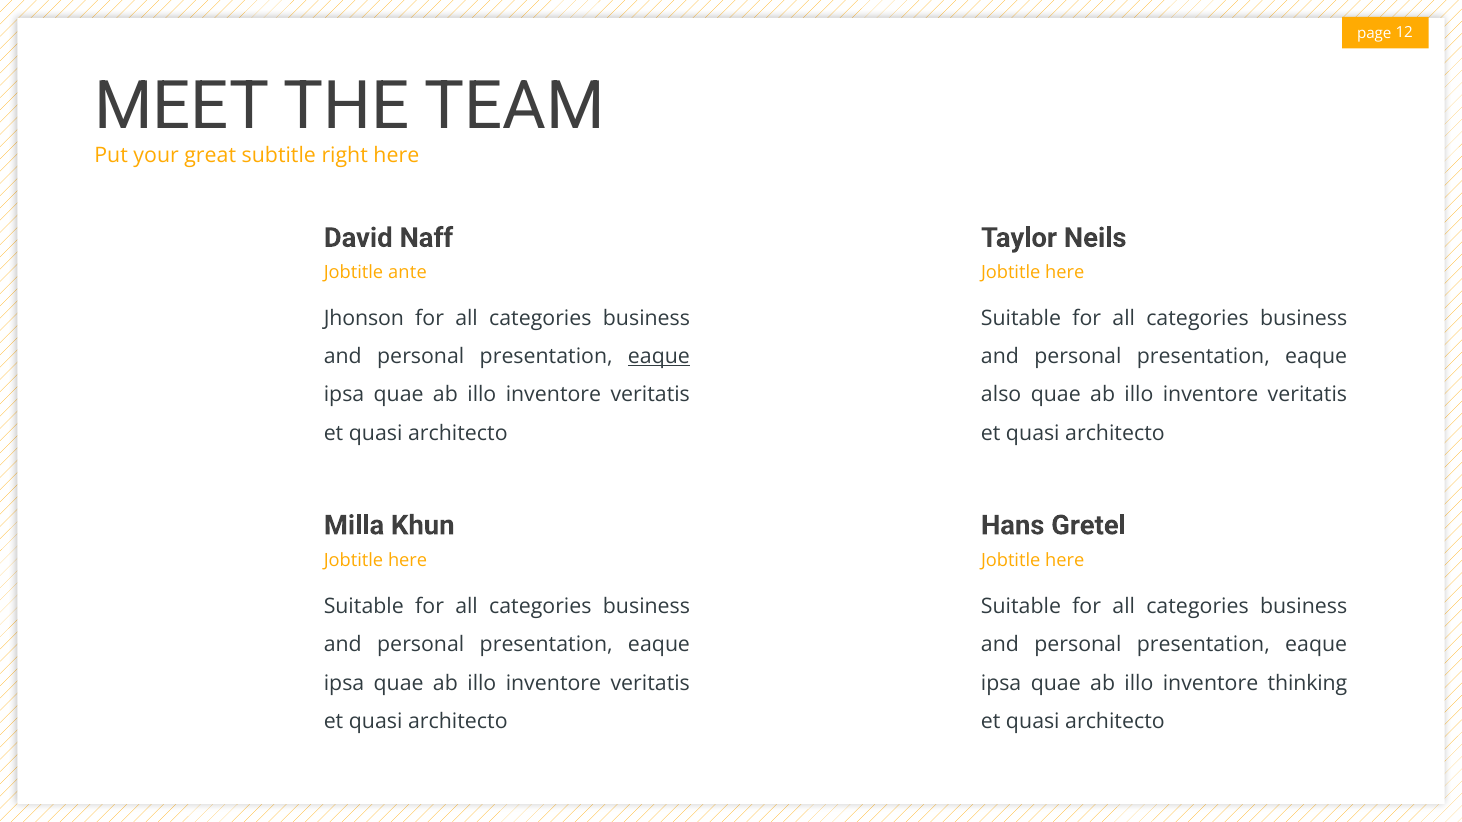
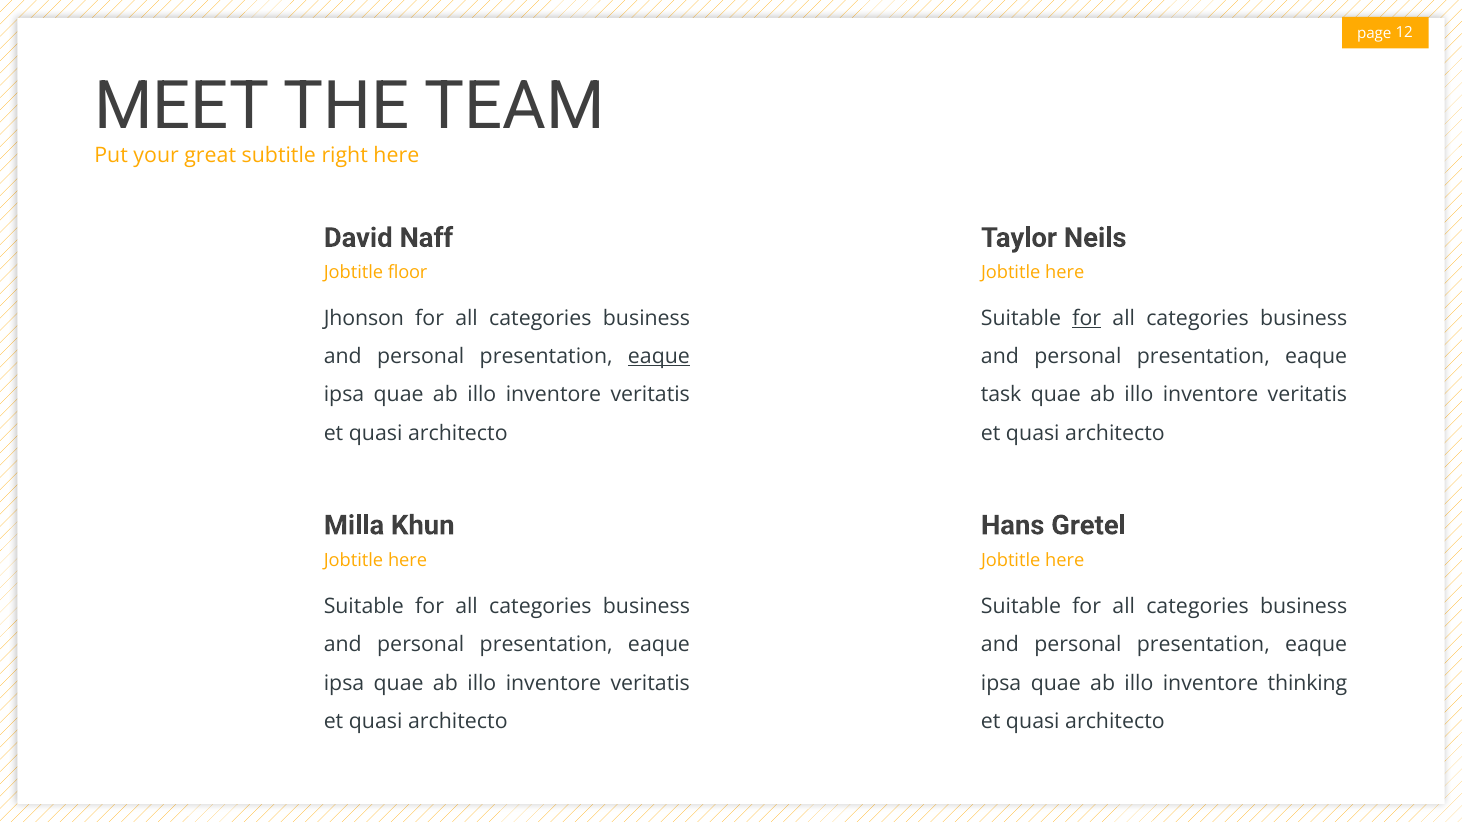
ante: ante -> floor
for at (1087, 318) underline: none -> present
also: also -> task
